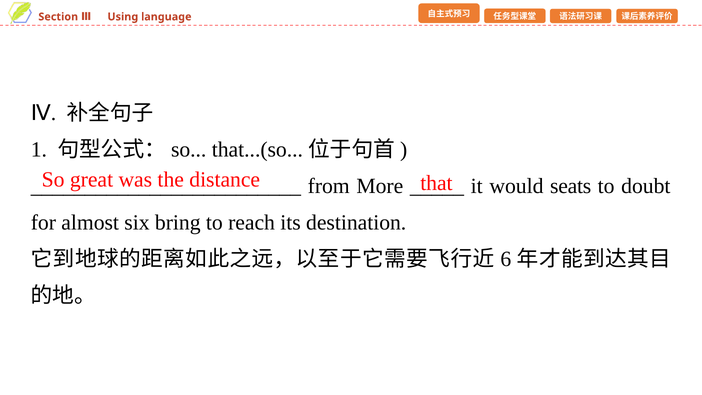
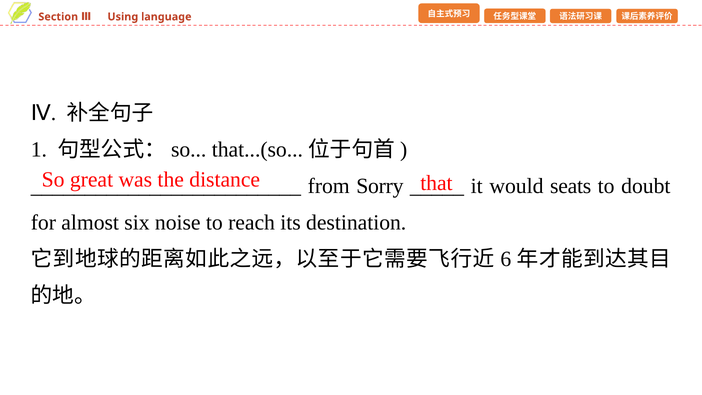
More: More -> Sorry
bring: bring -> noise
